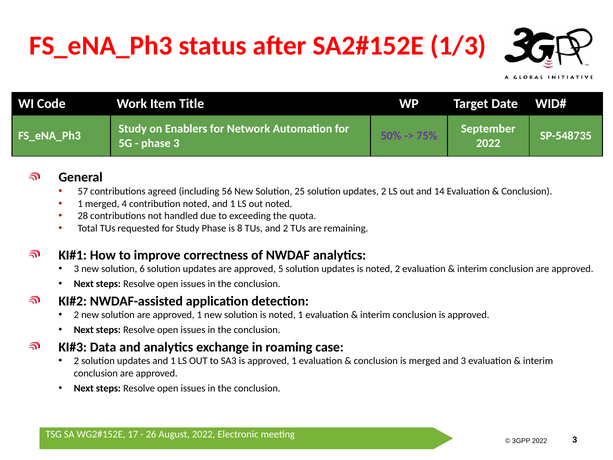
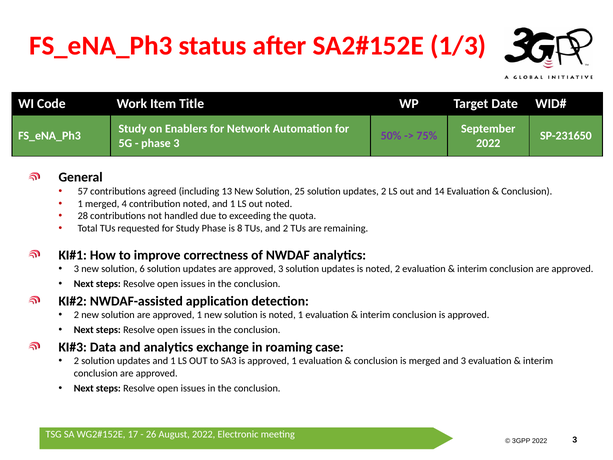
SP-548735: SP-548735 -> SP-231650
56: 56 -> 13
approved 5: 5 -> 3
